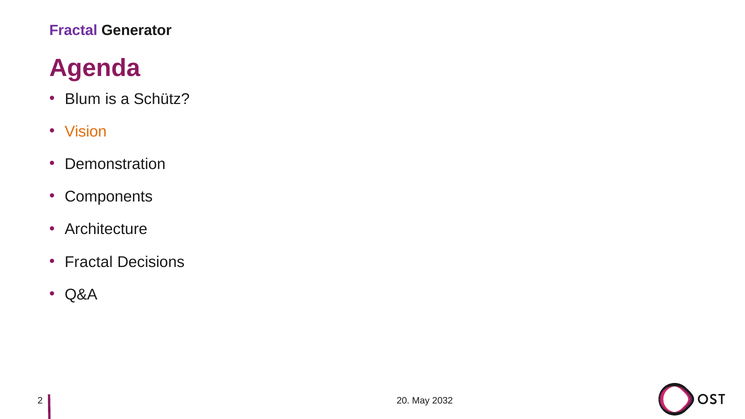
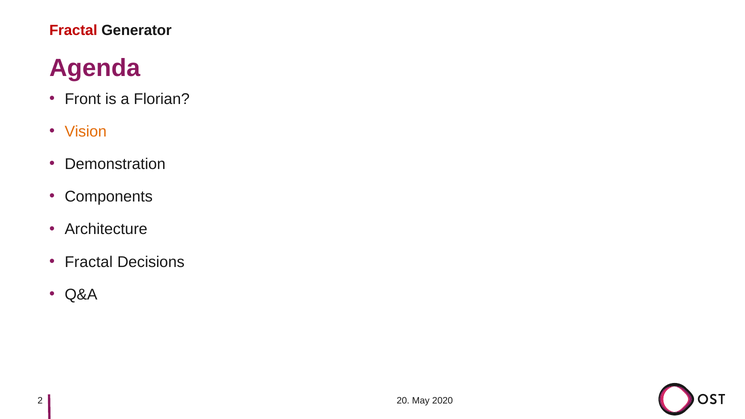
Fractal at (73, 30) colour: purple -> red
Blum: Blum -> Front
Schütz: Schütz -> Florian
2032: 2032 -> 2020
